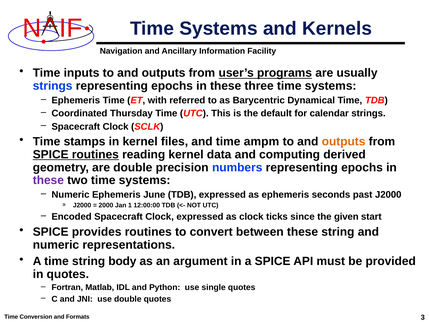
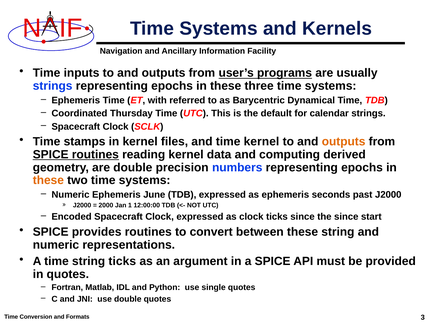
time ampm: ampm -> kernel
these at (48, 180) colour: purple -> orange
the given: given -> since
string body: body -> ticks
